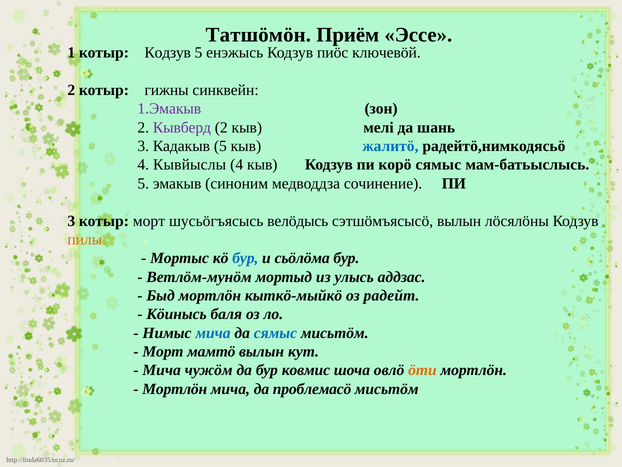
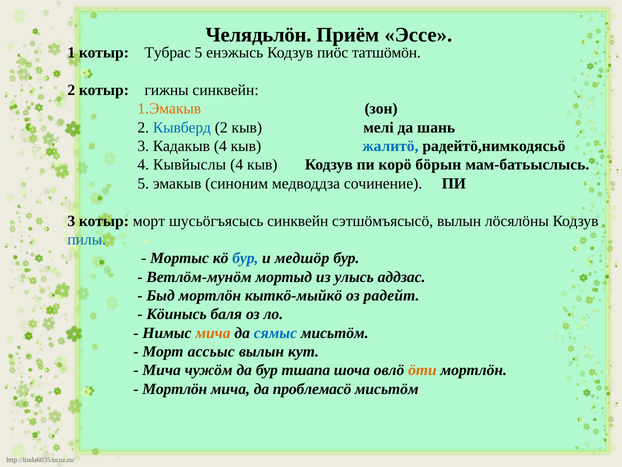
Татшöмöн: Татшöмöн -> Челядьлӧн
котыр Кодзув: Кодзув -> Тубрас
ключевӧй: ключевӧй -> татшöмöн
1.Эмакыв colour: purple -> orange
Кывберд colour: purple -> blue
Кадакыв 5: 5 -> 4
корӧ сямыс: сямыс -> бöрын
шусьöгъясысь велӧдысь: велӧдысь -> синквейн
пилы colour: orange -> blue
сьӧлӧма: сьӧлӧма -> медшӧр
мича at (213, 333) colour: blue -> orange
мамтӧ: мамтӧ -> ассьыс
ковмис: ковмис -> тшапа
